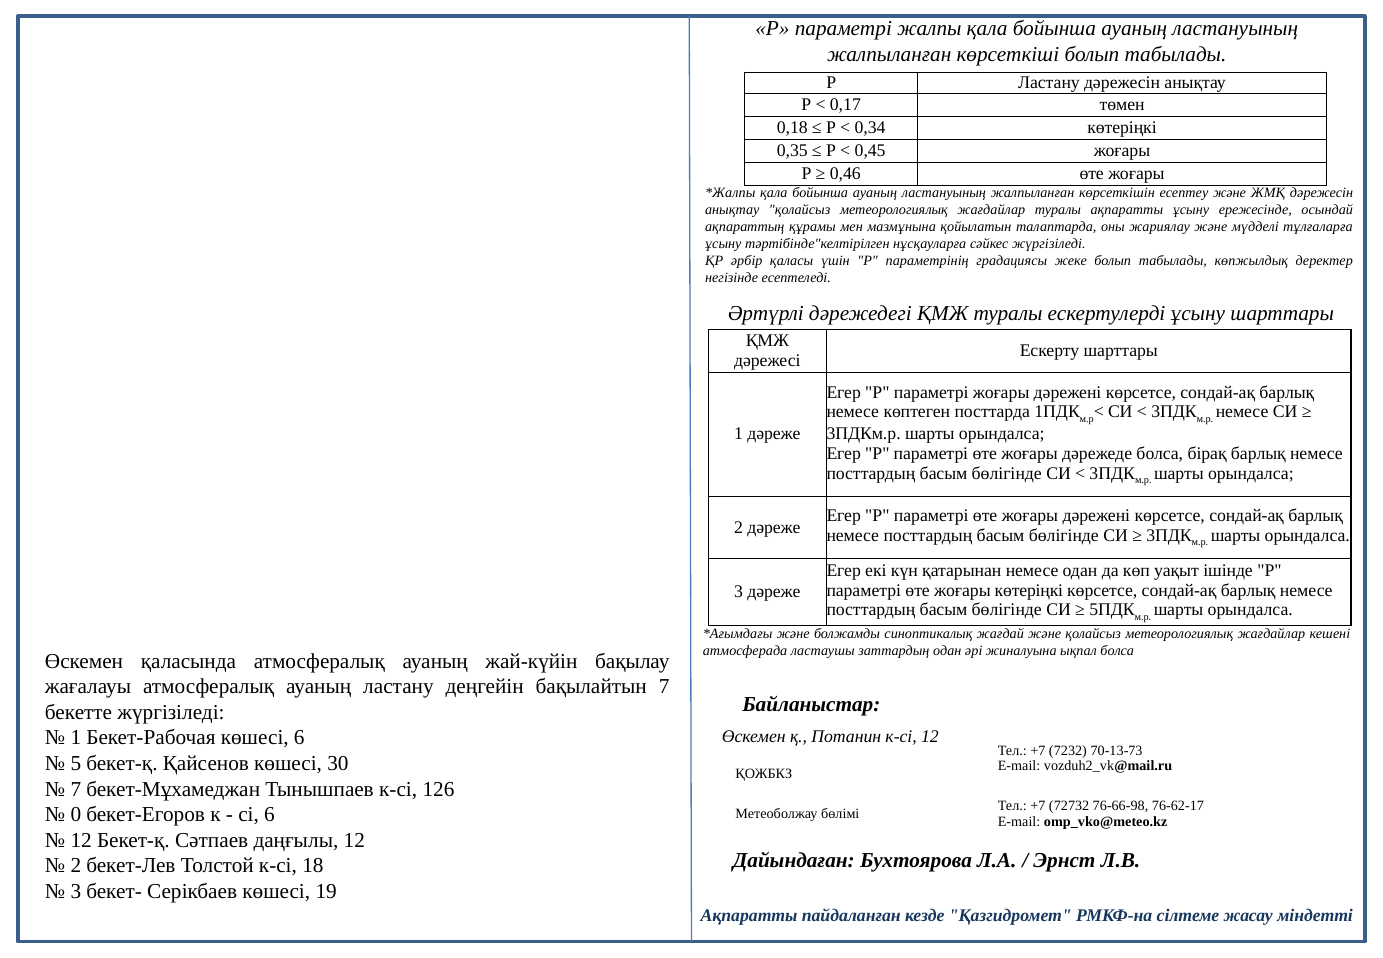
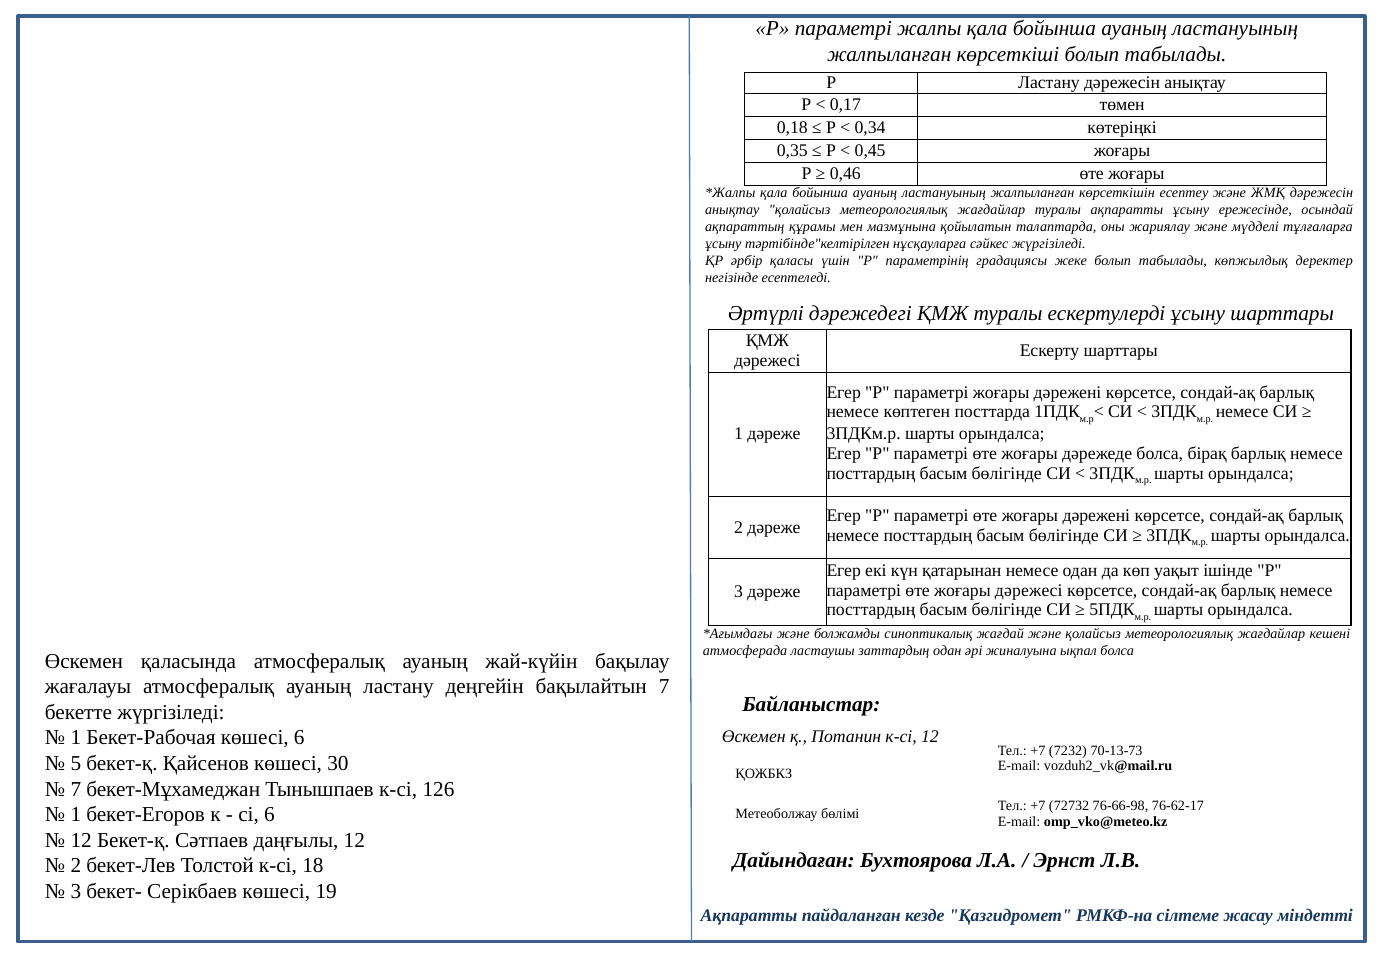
жоғары көтеріңкі: көтеріңкі -> дәрежесі
0 at (76, 814): 0 -> 1
